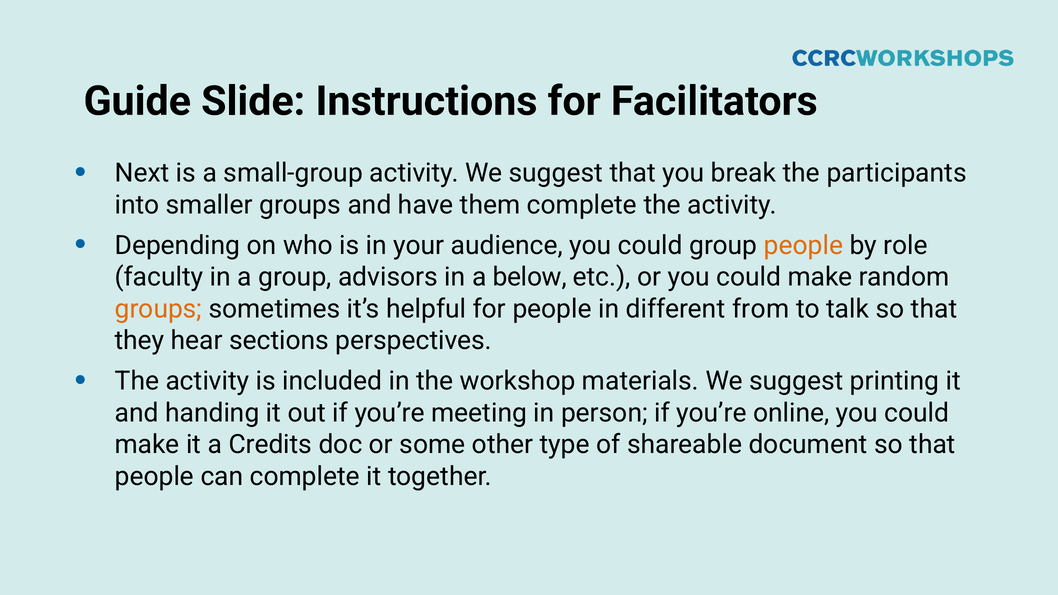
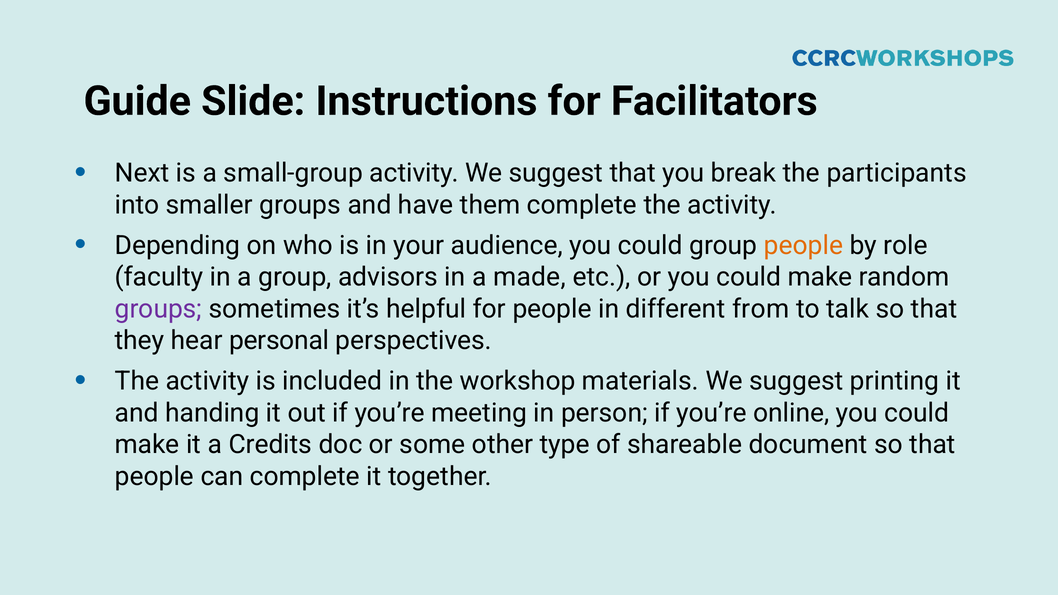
below: below -> made
groups at (158, 309) colour: orange -> purple
sections: sections -> personal
